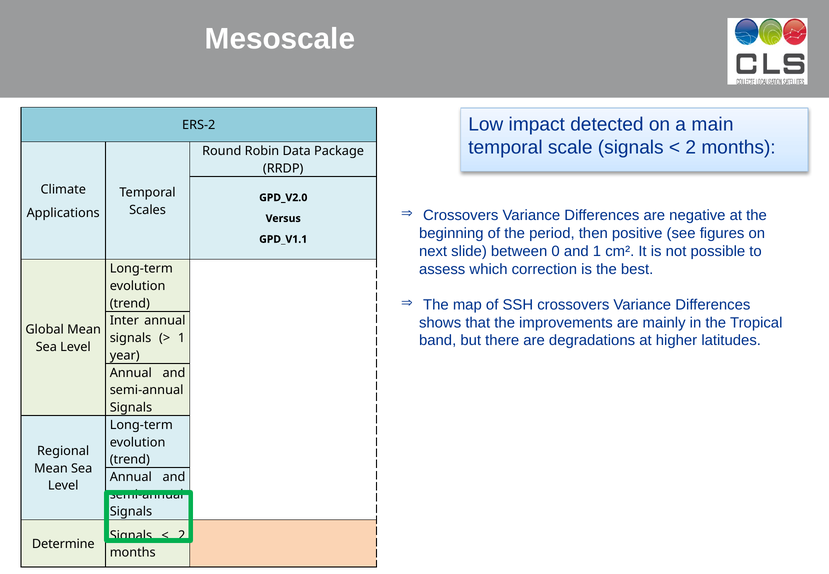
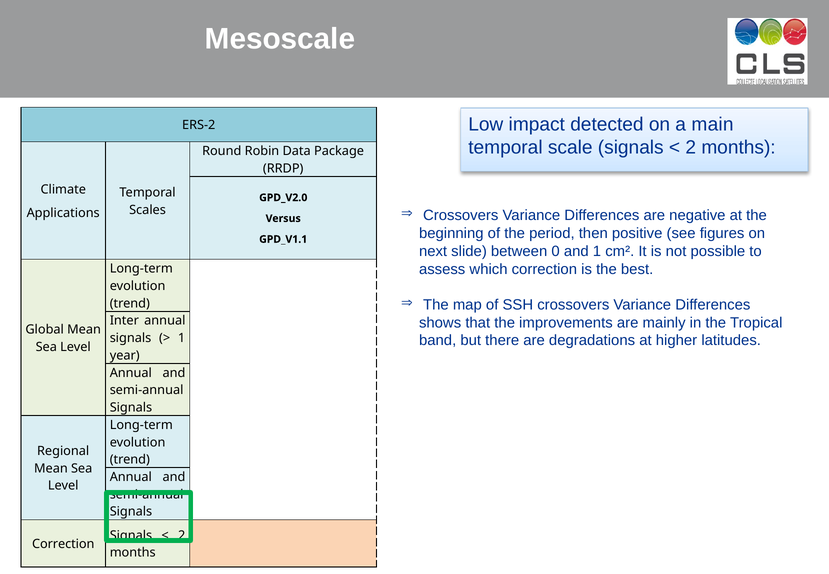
Determine at (63, 544): Determine -> Correction
